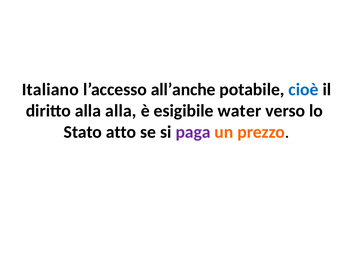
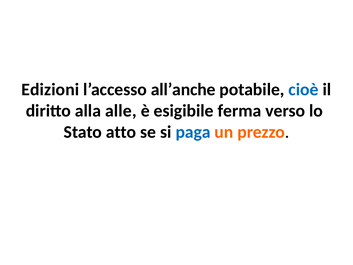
Italiano: Italiano -> Edizioni
alla alla: alla -> alle
water: water -> ferma
paga colour: purple -> blue
